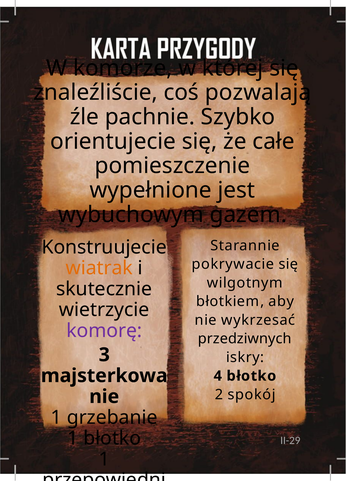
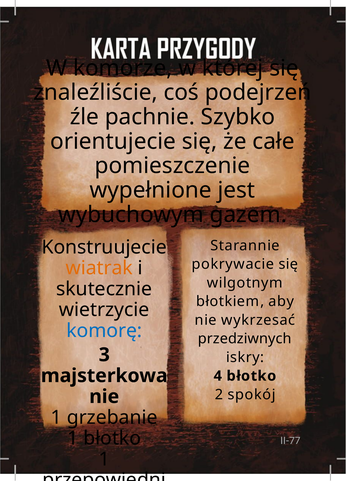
pozwalają: pozwalają -> podejrzeń
komorę colour: purple -> blue
II-29: II-29 -> II-77
